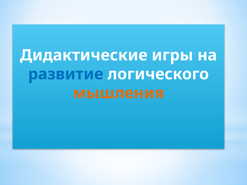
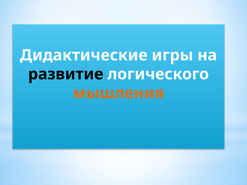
развитие colour: blue -> black
